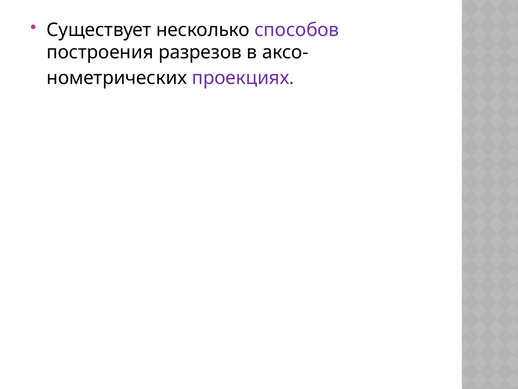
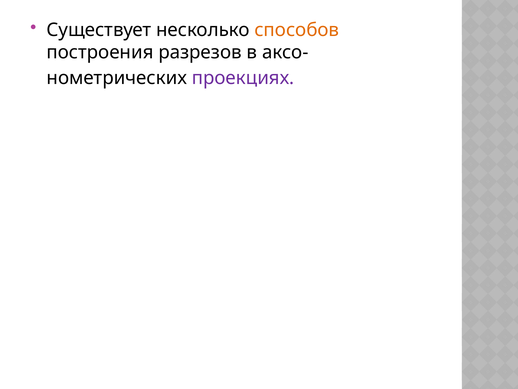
способов colour: purple -> orange
